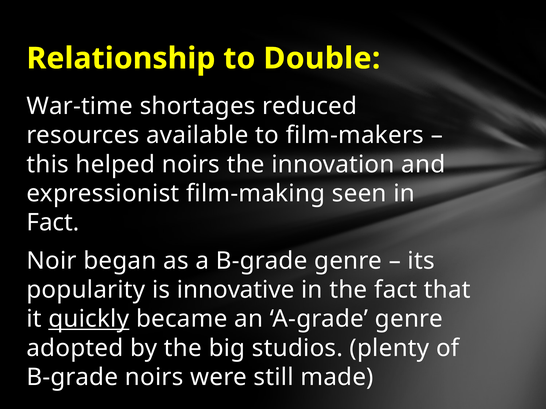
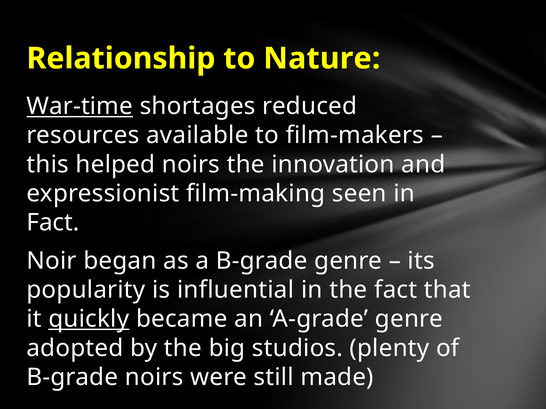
Double: Double -> Nature
War-time underline: none -> present
innovative: innovative -> influential
